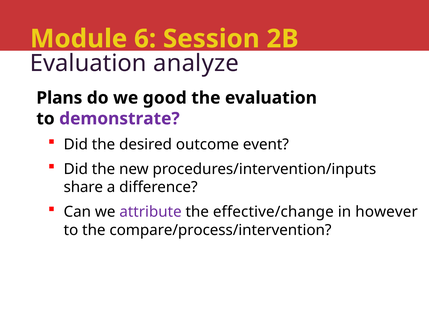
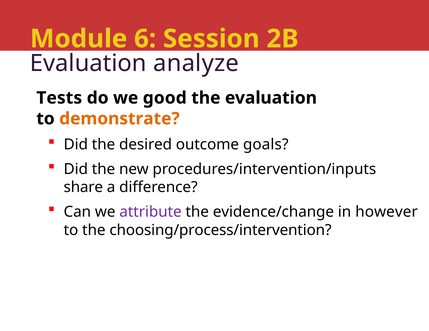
Plans: Plans -> Tests
demonstrate colour: purple -> orange
event: event -> goals
effective/change: effective/change -> evidence/change
compare/process/intervention: compare/process/intervention -> choosing/process/intervention
